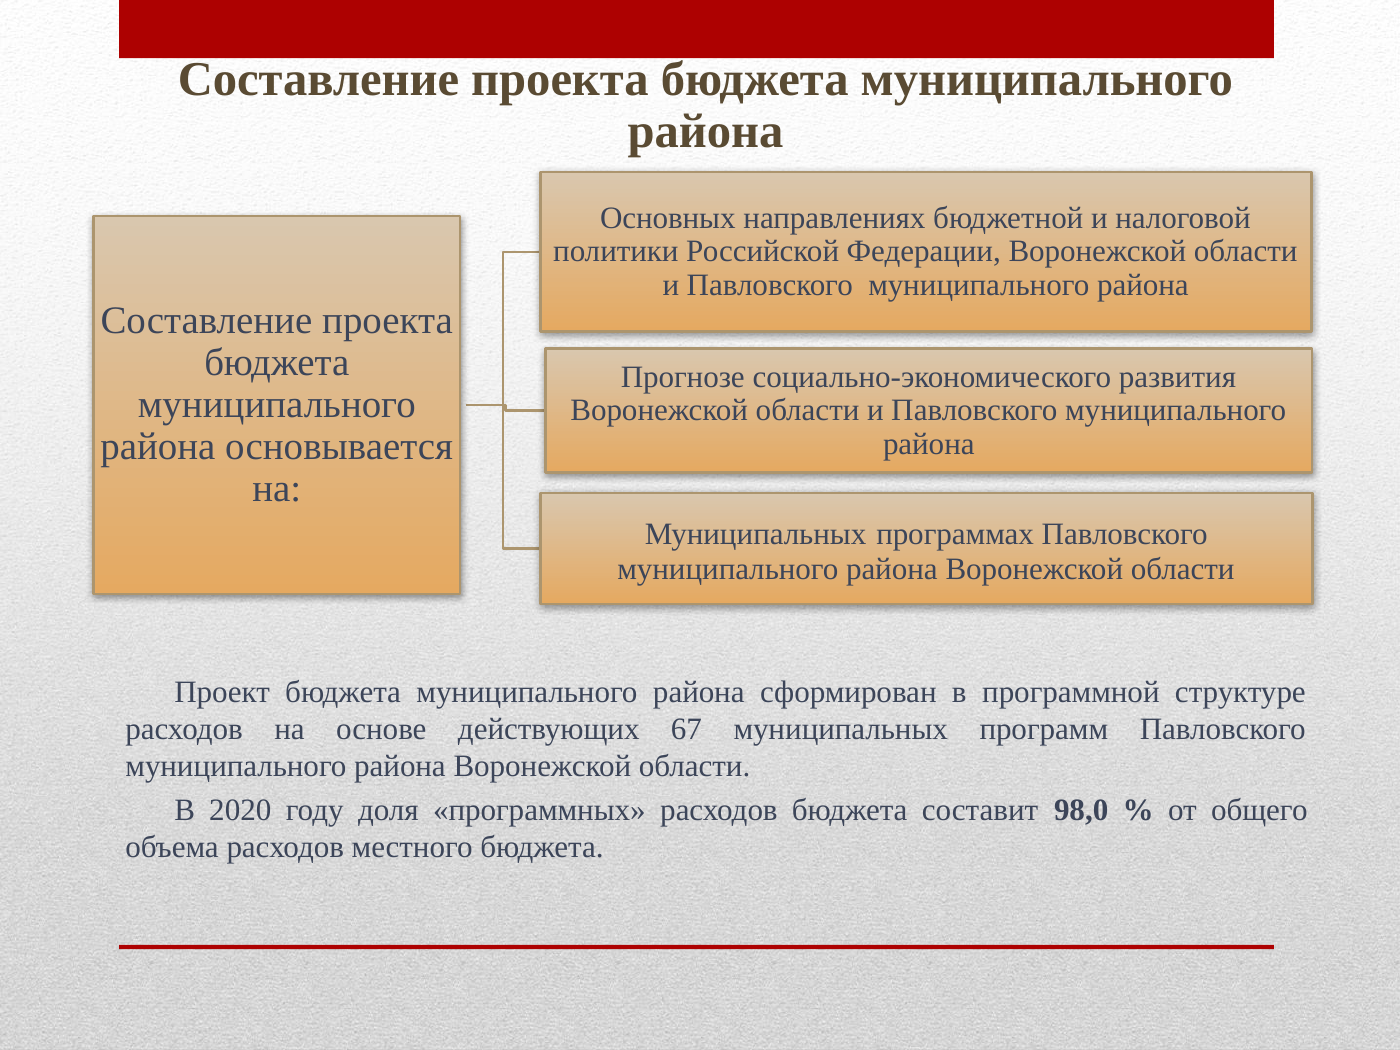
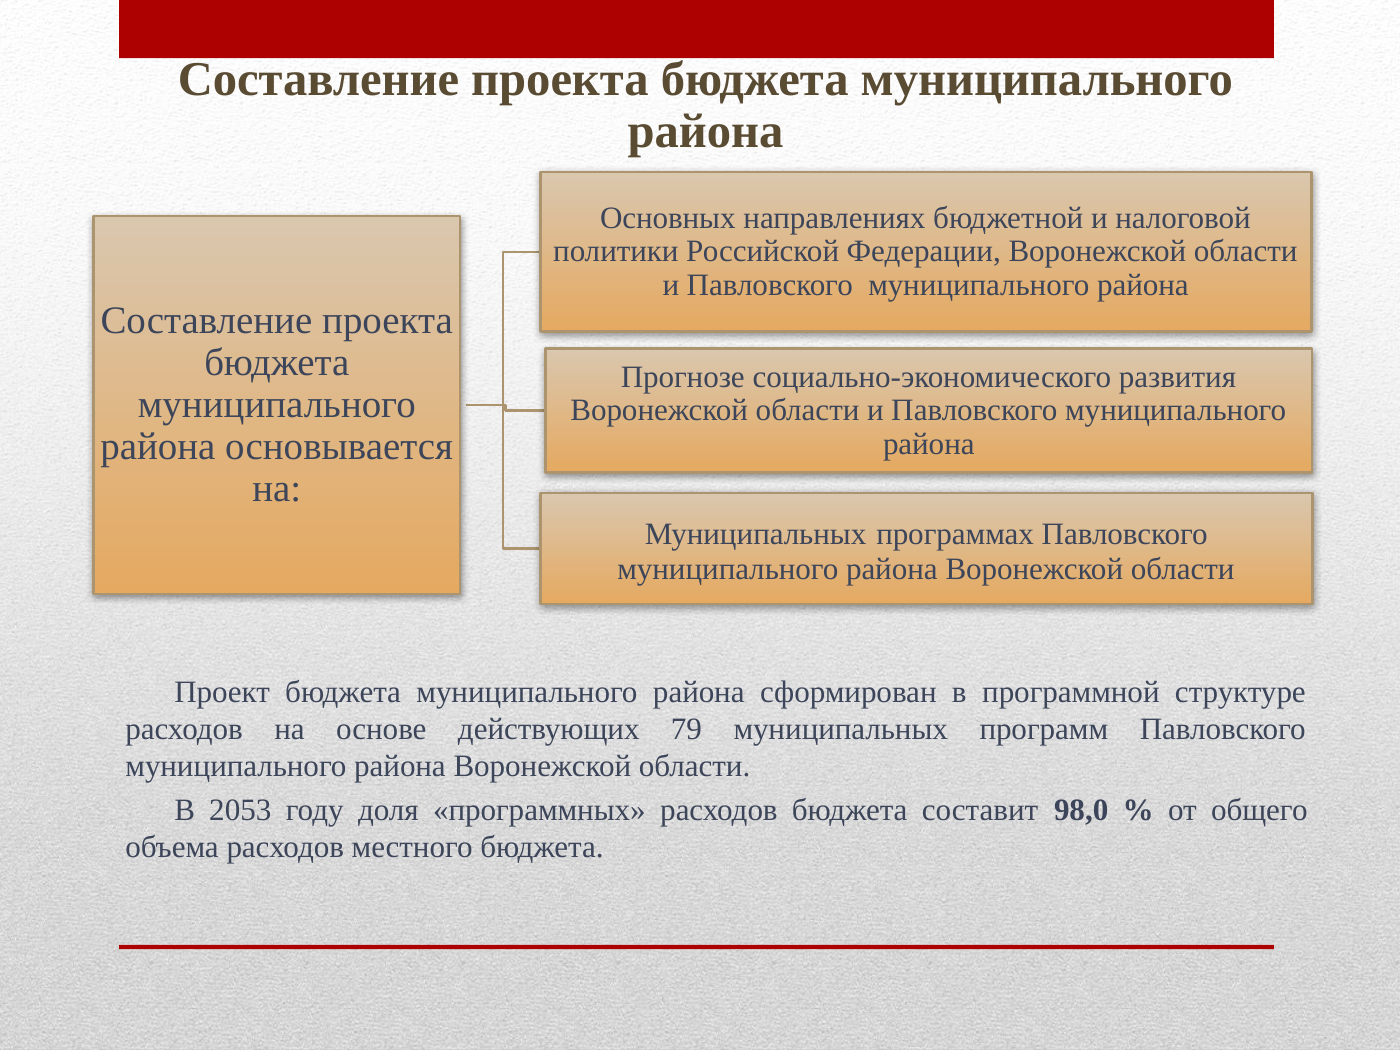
67: 67 -> 79
2020: 2020 -> 2053
